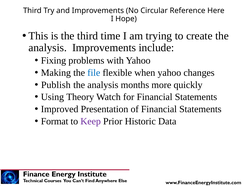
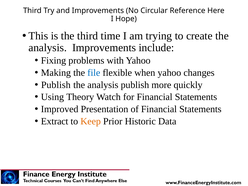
analysis months: months -> publish
Format: Format -> Extract
Keep colour: purple -> orange
